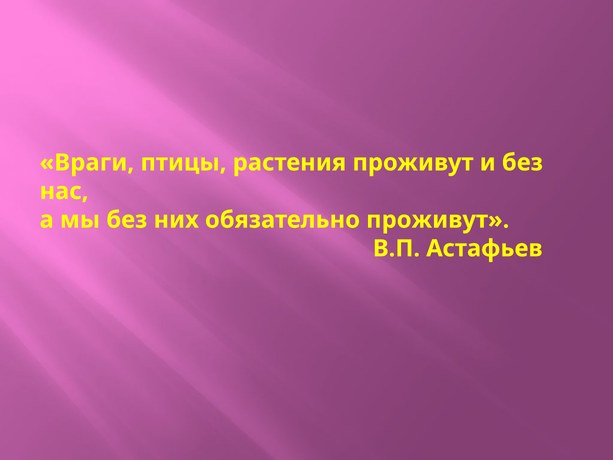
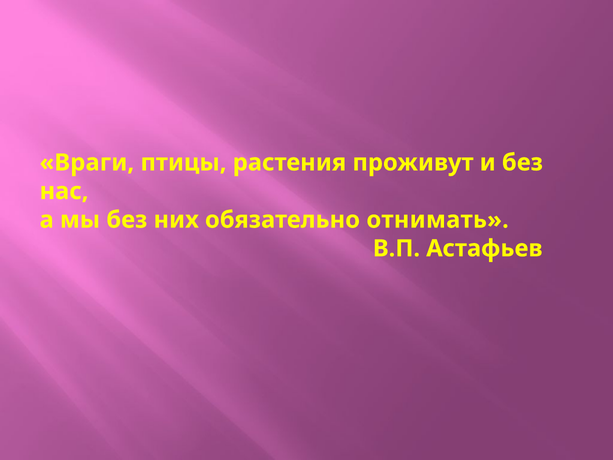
обязательно проживут: проживут -> отнимать
